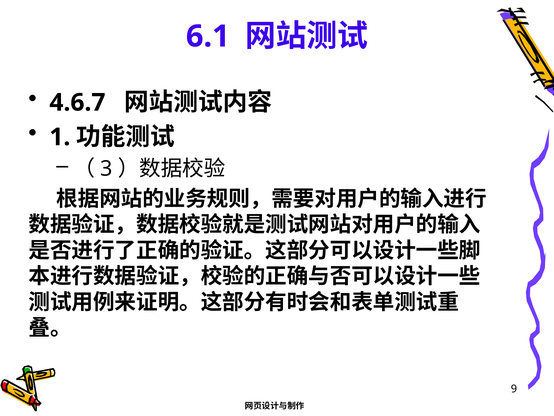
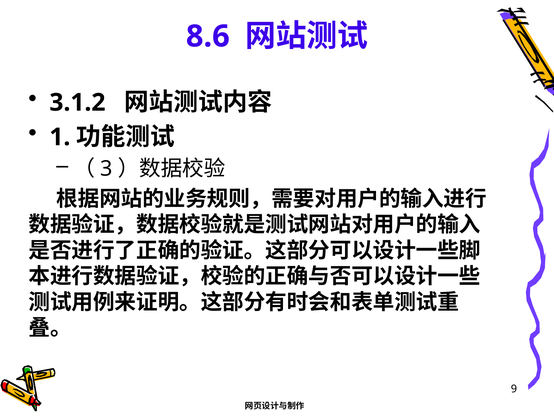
6.1: 6.1 -> 8.6
4.6.7: 4.6.7 -> 3.1.2
